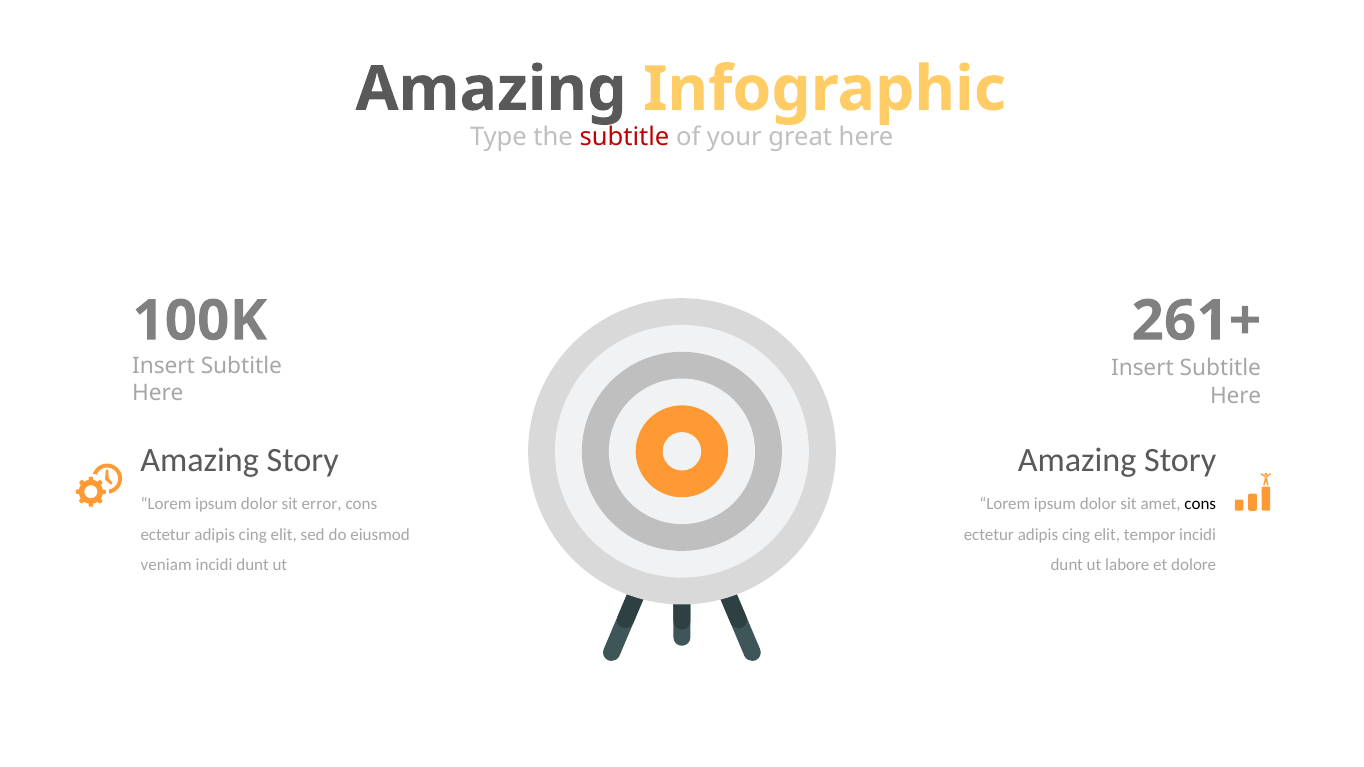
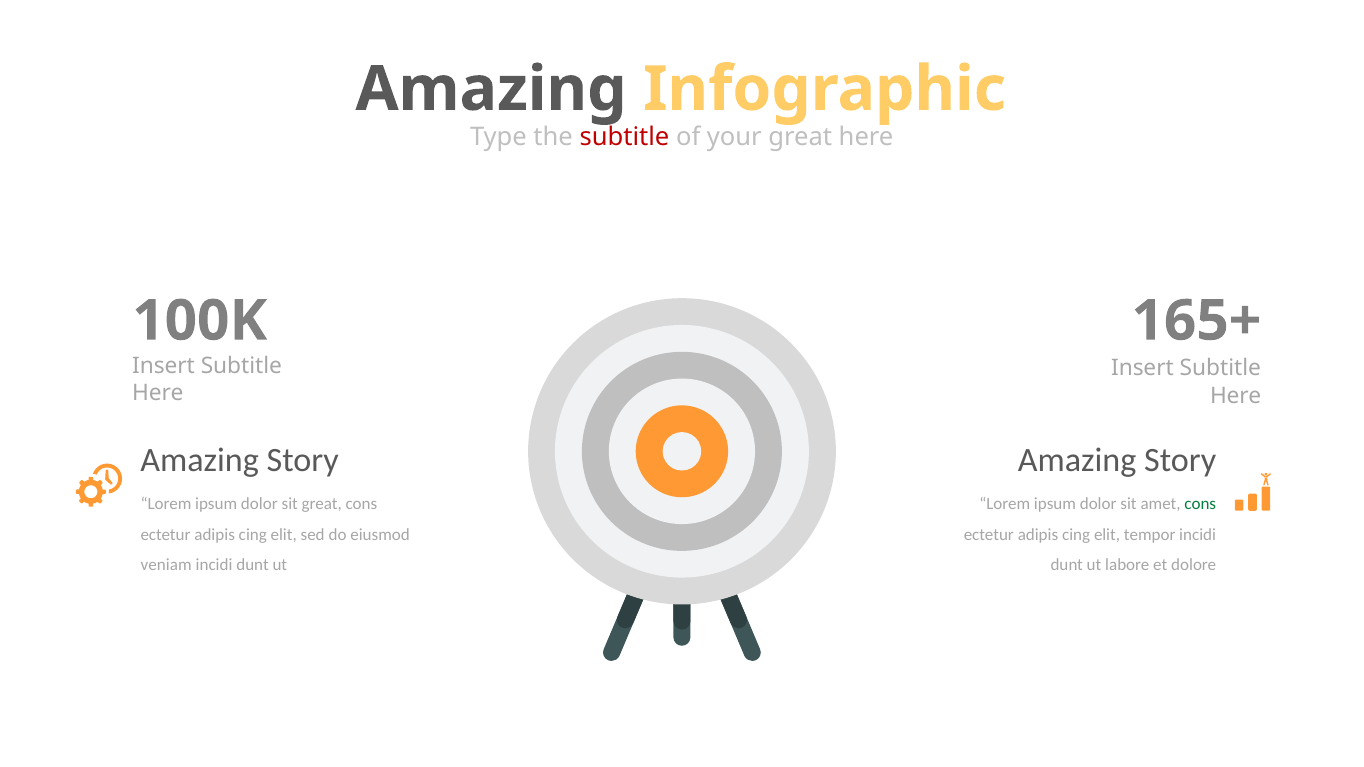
261+: 261+ -> 165+
sit error: error -> great
cons at (1200, 504) colour: black -> green
